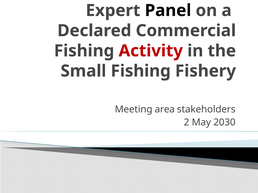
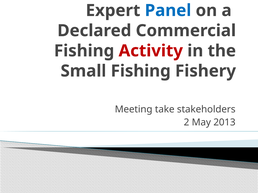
Panel colour: black -> blue
area: area -> take
2030: 2030 -> 2013
